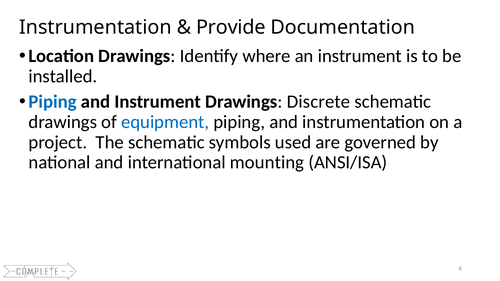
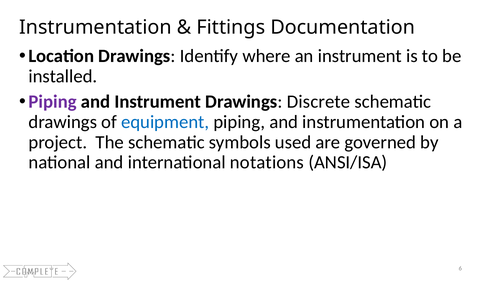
Provide: Provide -> Fittings
Piping at (53, 102) colour: blue -> purple
mounting: mounting -> notations
